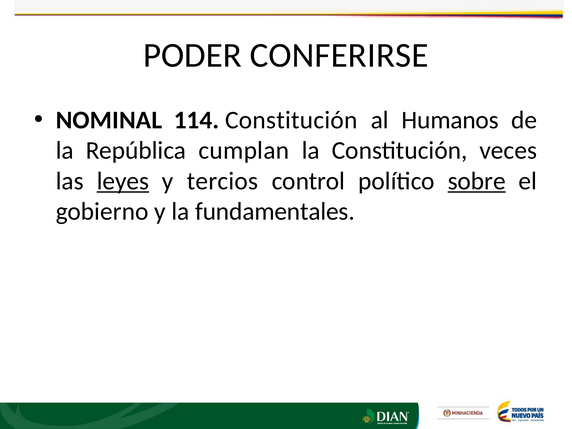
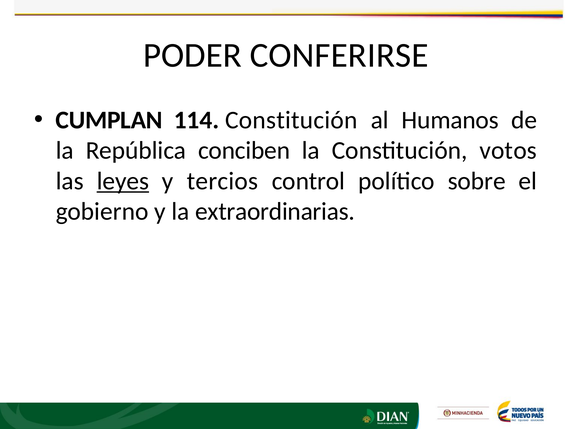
NOMINAL: NOMINAL -> CUMPLAN
cumplan: cumplan -> conciben
veces: veces -> votos
sobre underline: present -> none
fundamentales: fundamentales -> extraordinarias
